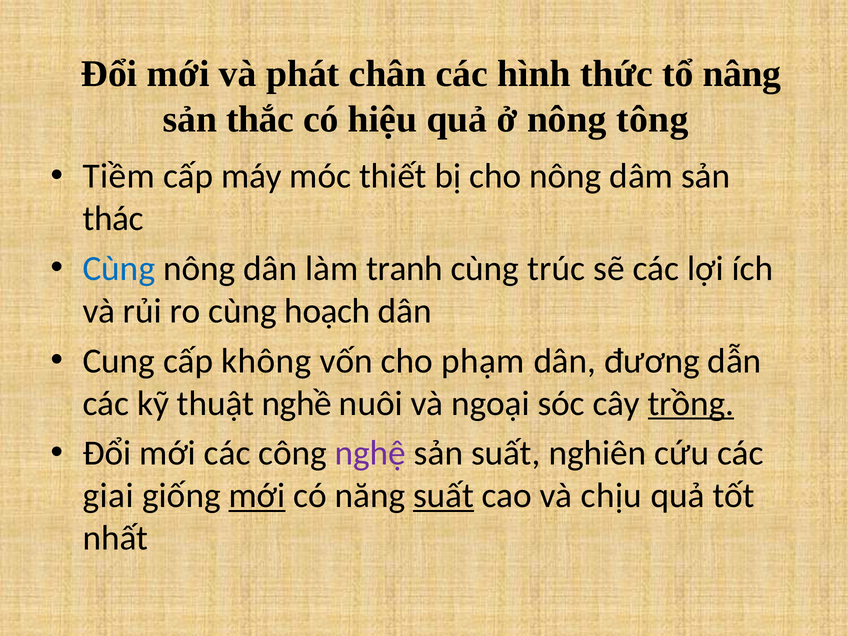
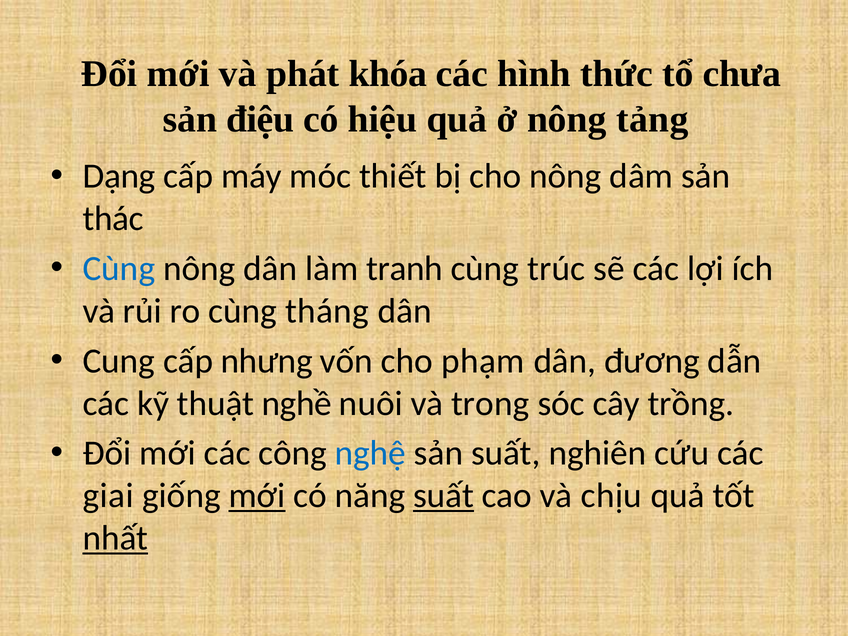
chân: chân -> khóa
nâng: nâng -> chưa
thắc: thắc -> điệu
tông: tông -> tảng
Tiềm: Tiềm -> Dạng
hoạch: hoạch -> tháng
không: không -> nhưng
ngoại: ngoại -> trong
trồng underline: present -> none
nghệ colour: purple -> blue
nhất underline: none -> present
